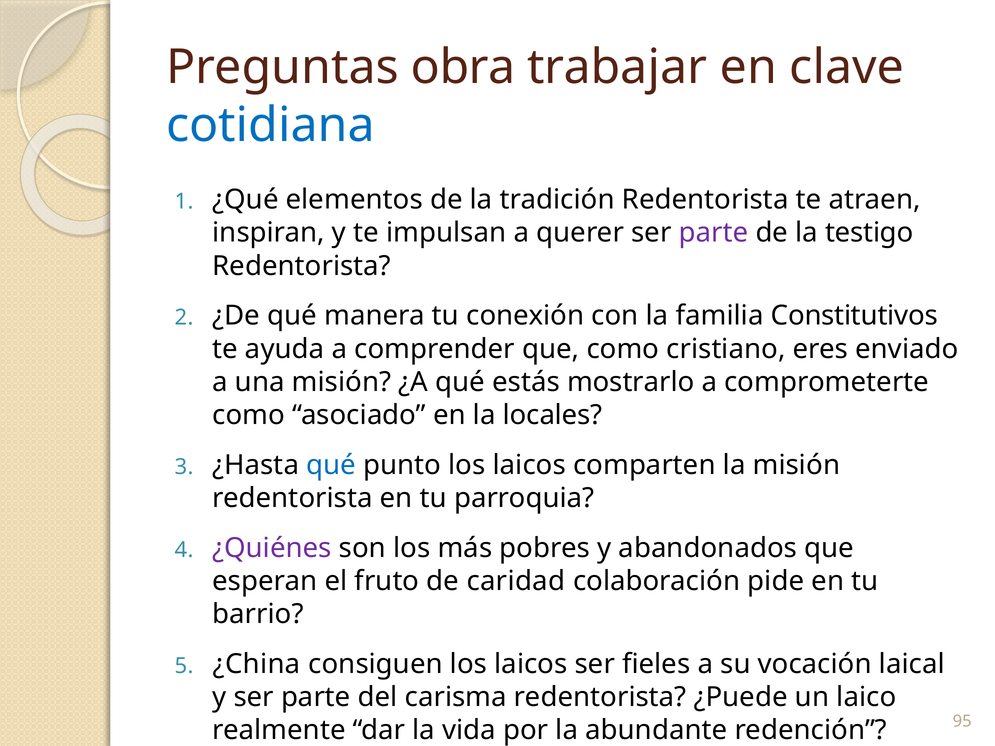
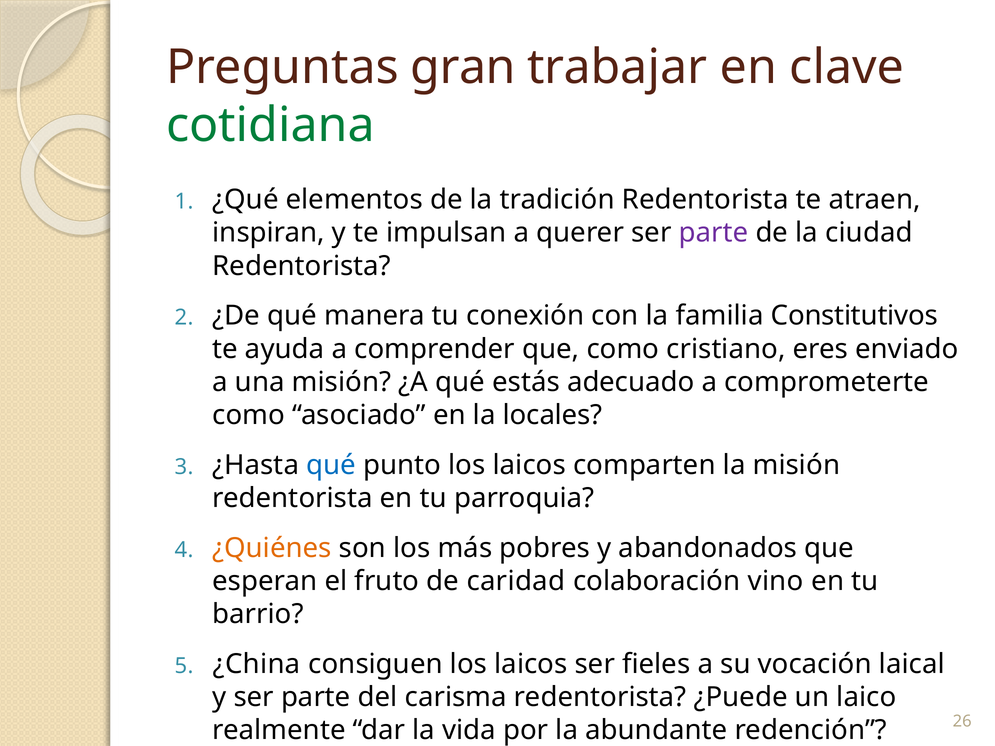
obra: obra -> gran
cotidiana colour: blue -> green
testigo: testigo -> ciudad
mostrarlo: mostrarlo -> adecuado
¿Quiénes colour: purple -> orange
pide: pide -> vino
95: 95 -> 26
